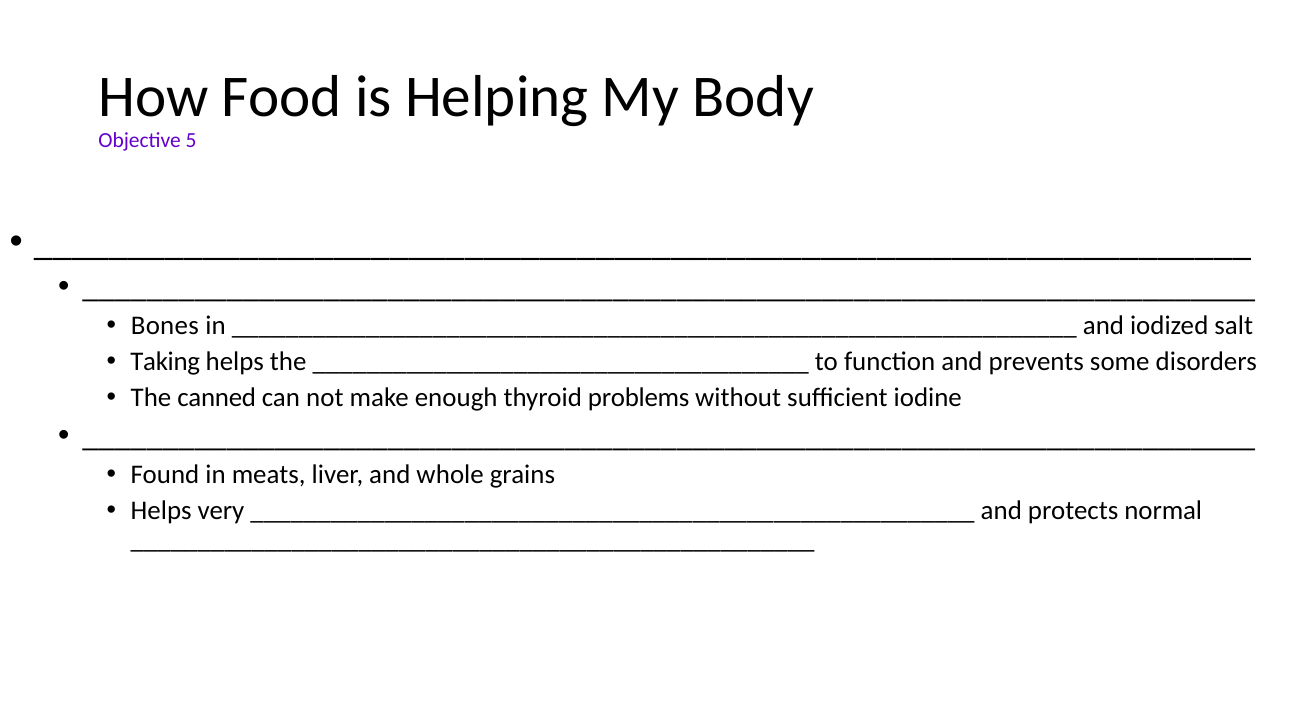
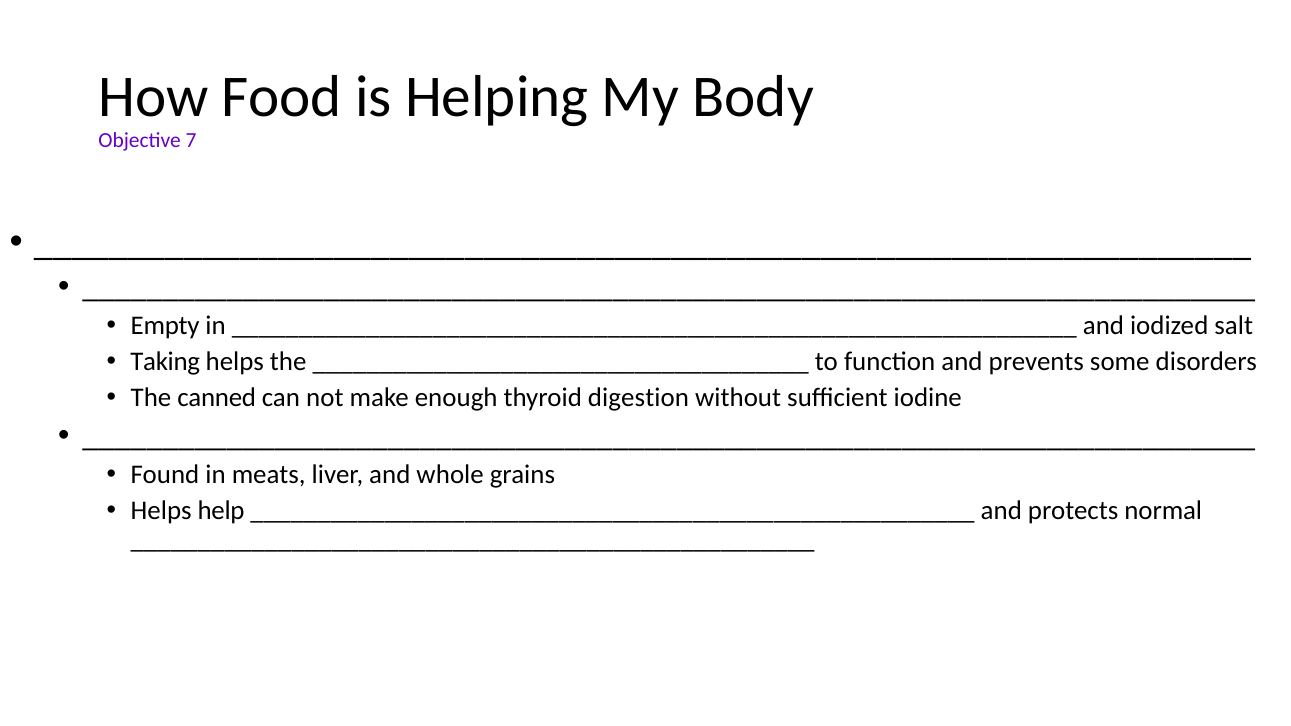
5: 5 -> 7
Bones: Bones -> Empty
problems: problems -> digestion
very: very -> help
